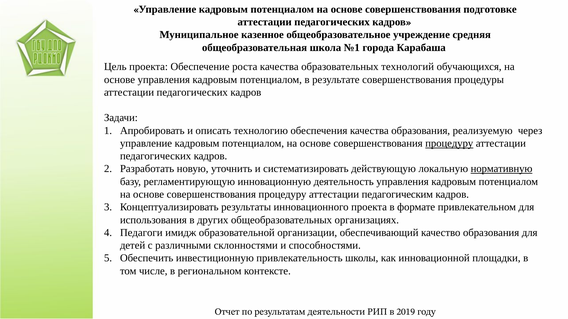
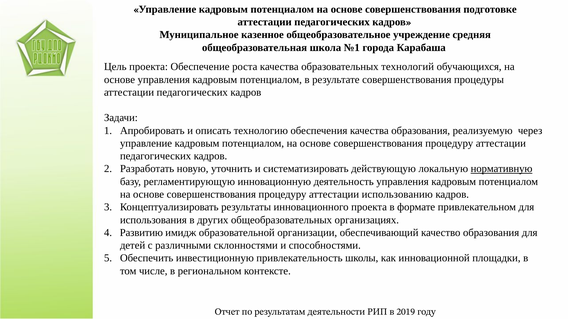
процедуру at (449, 144) underline: present -> none
педагогическим: педагогическим -> использованию
Педагоги: Педагоги -> Развитию
